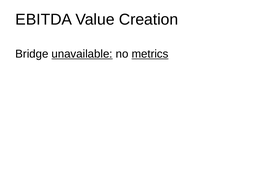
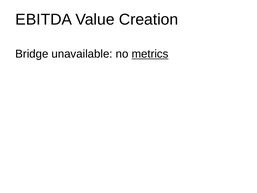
unavailable underline: present -> none
